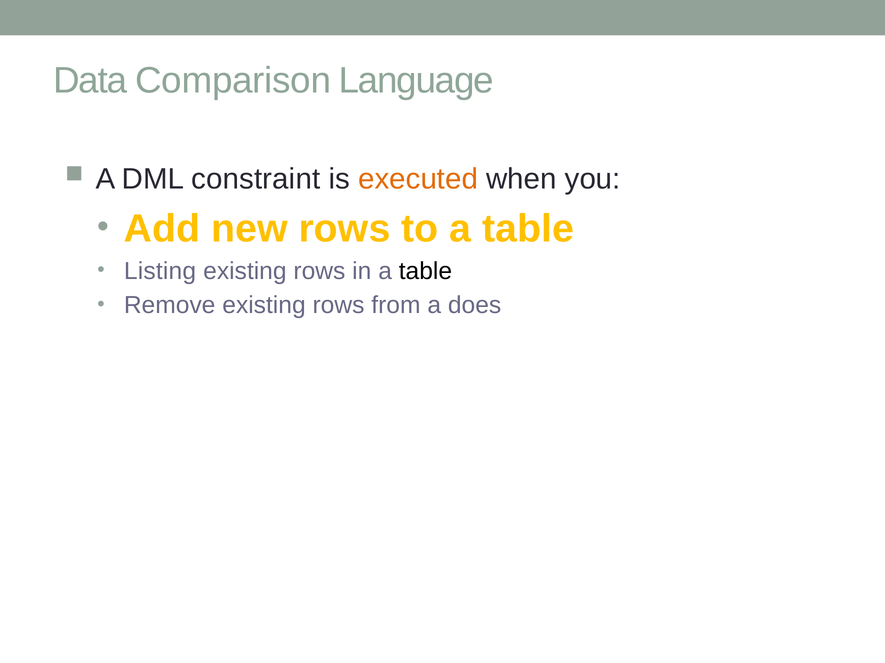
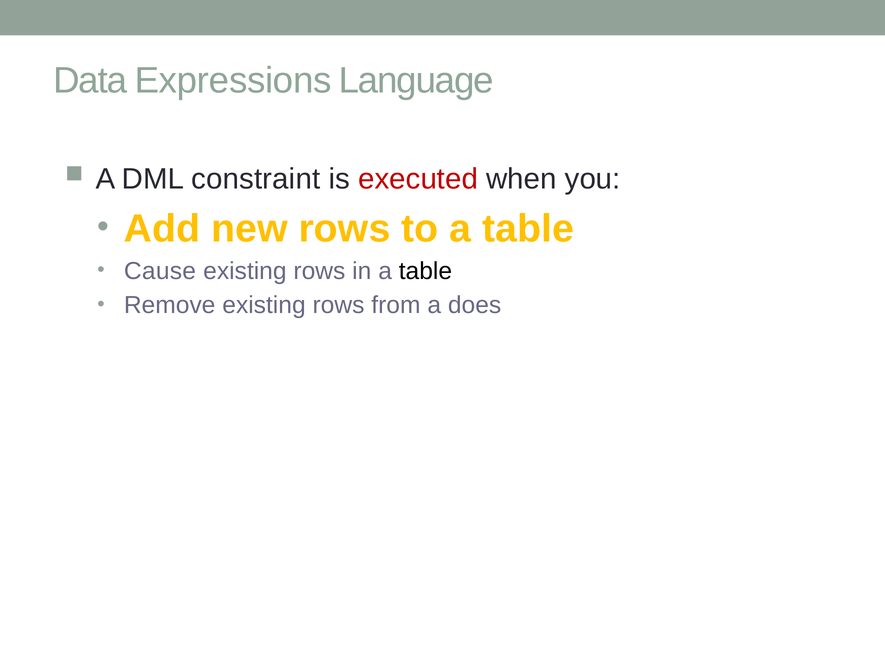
Comparison: Comparison -> Expressions
executed colour: orange -> red
Listing: Listing -> Cause
